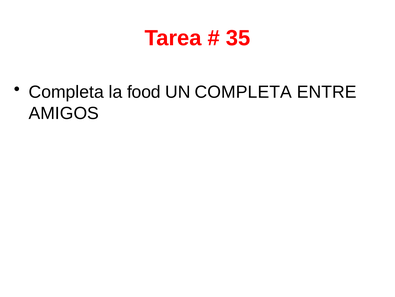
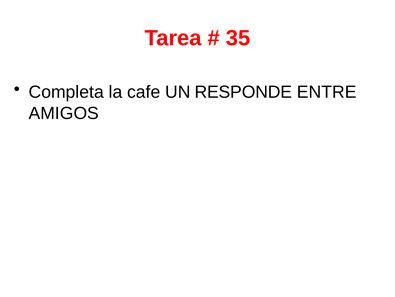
food: food -> cafe
UN COMPLETA: COMPLETA -> RESPONDE
